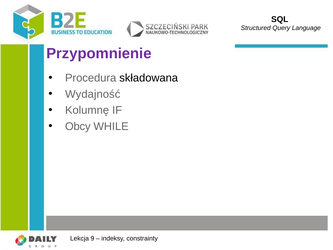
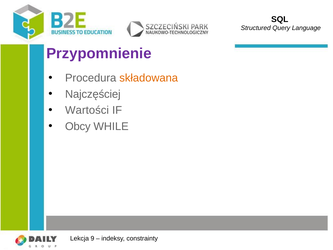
składowana colour: black -> orange
Wydajność: Wydajność -> Najczęściej
Kolumnę: Kolumnę -> Wartości
